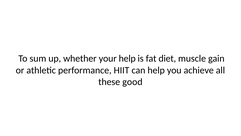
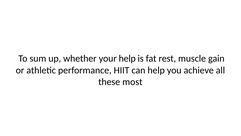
diet: diet -> rest
good: good -> most
